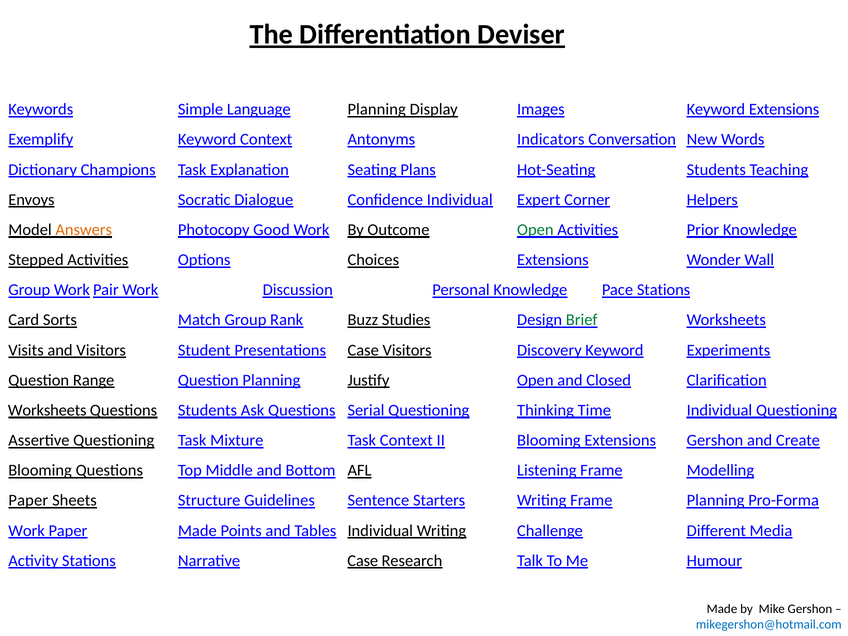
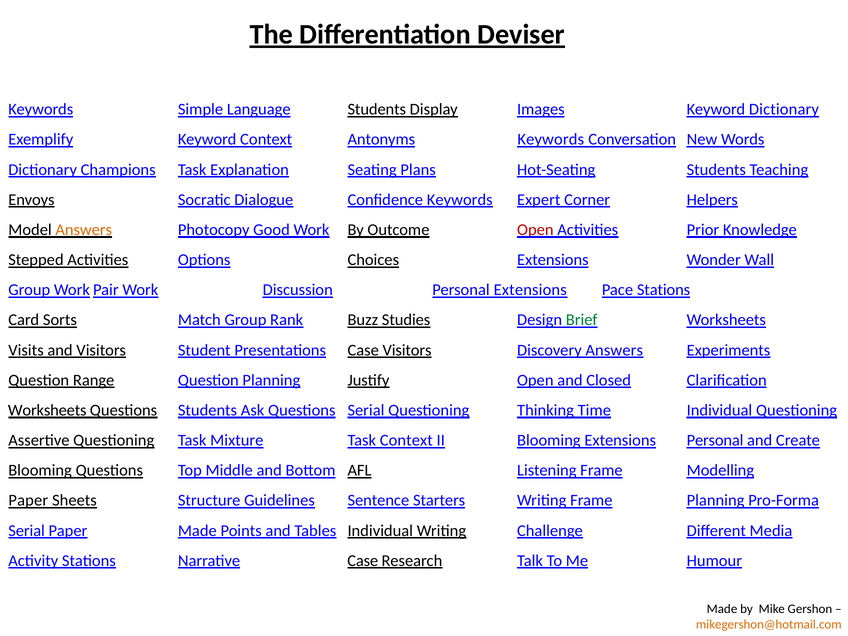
Language Planning: Planning -> Students
Keyword Extensions: Extensions -> Dictionary
Antonyms Indicators: Indicators -> Keywords
Confidence Individual: Individual -> Keywords
Open at (535, 230) colour: green -> red
Personal Knowledge: Knowledge -> Extensions
Discovery Keyword: Keyword -> Answers
Extensions Gershon: Gershon -> Personal
Work at (27, 531): Work -> Serial
mikegershon@hotmail.com colour: blue -> orange
